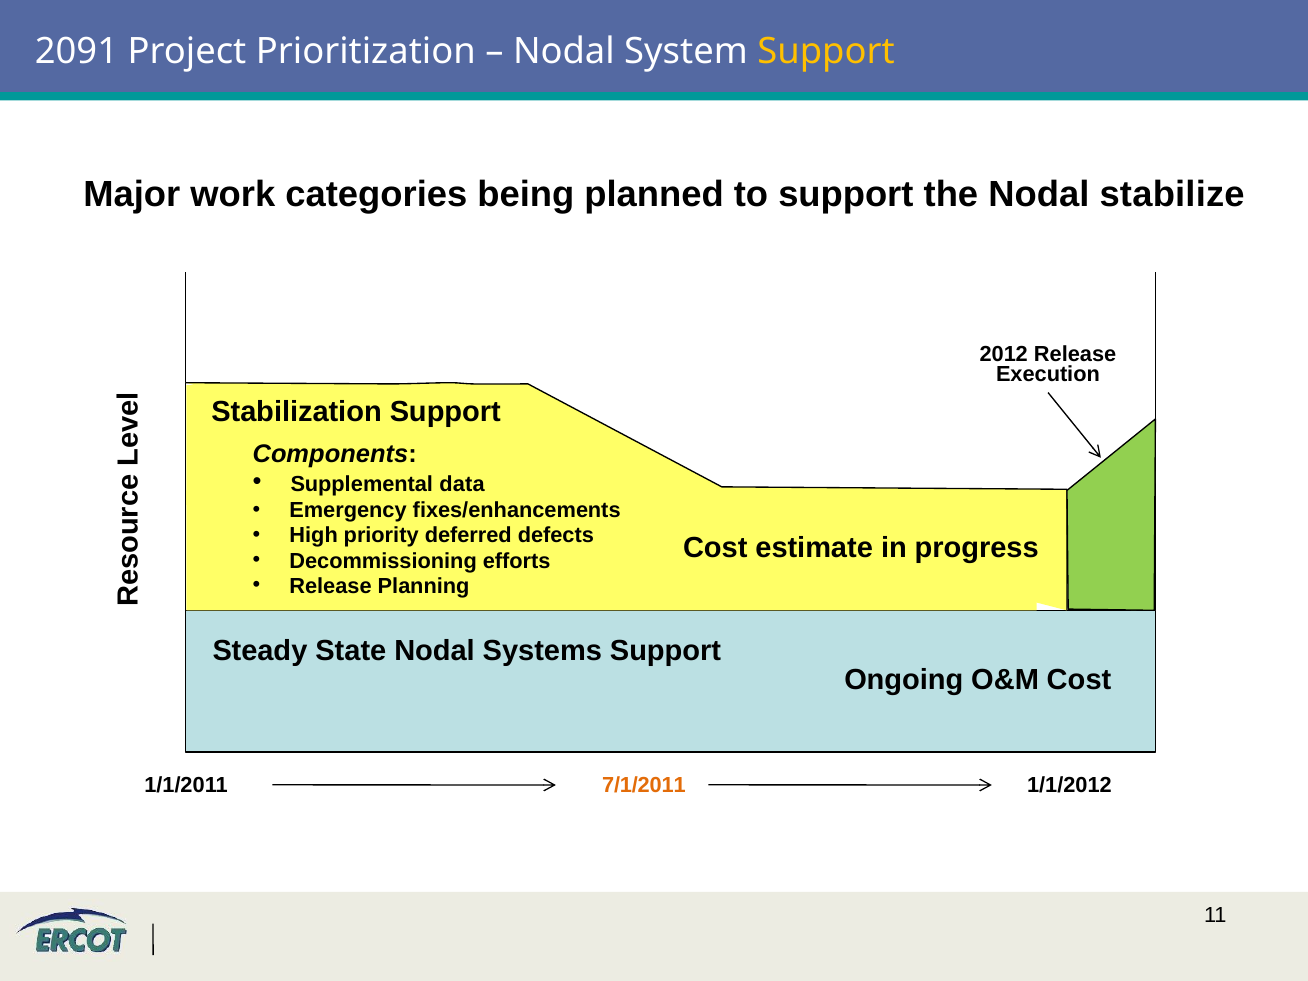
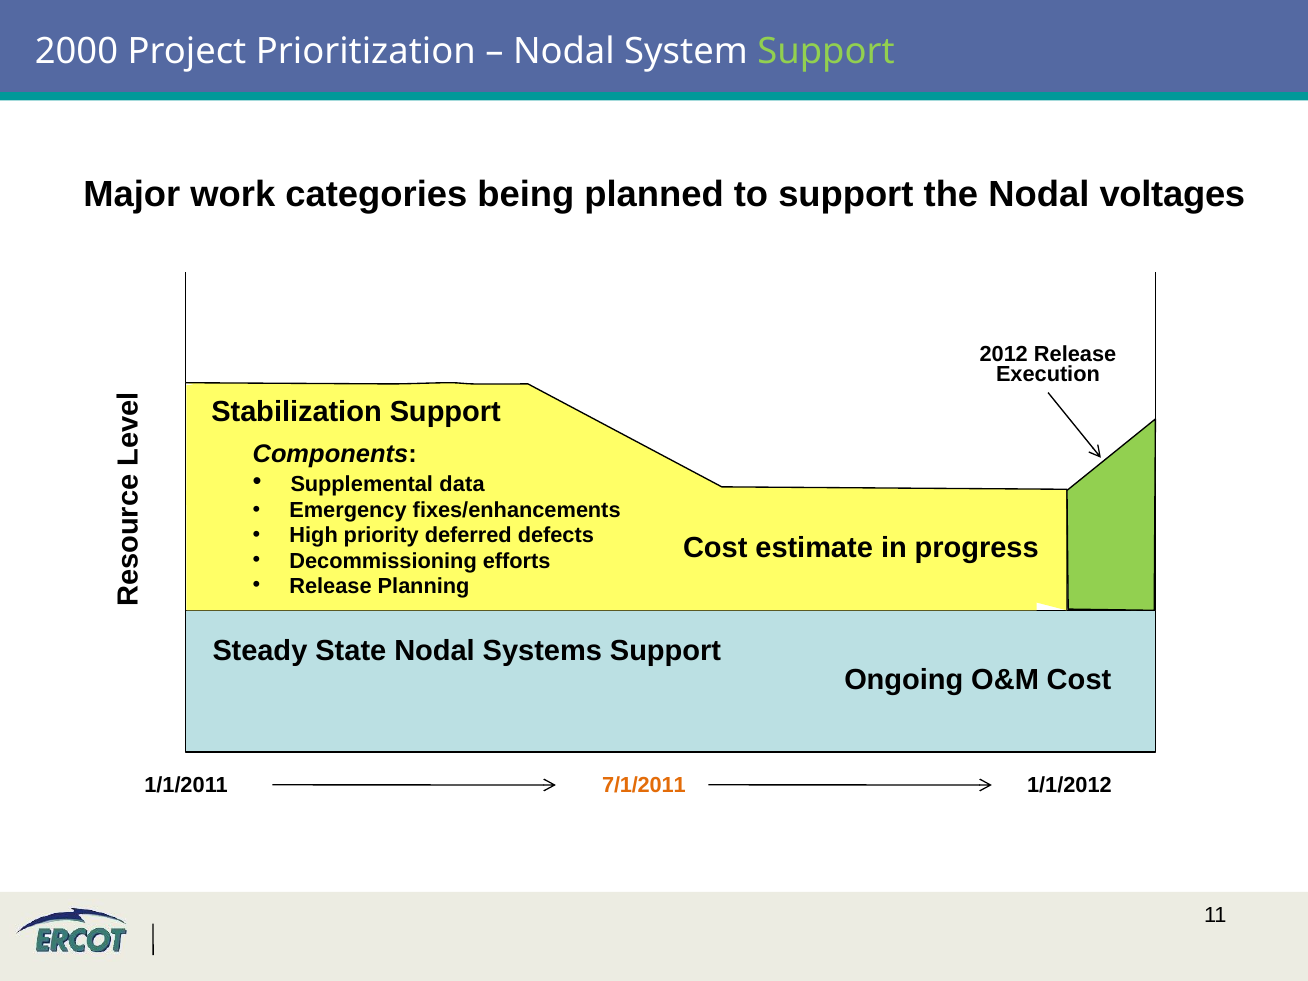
2091: 2091 -> 2000
Support at (826, 52) colour: yellow -> light green
stabilize: stabilize -> voltages
